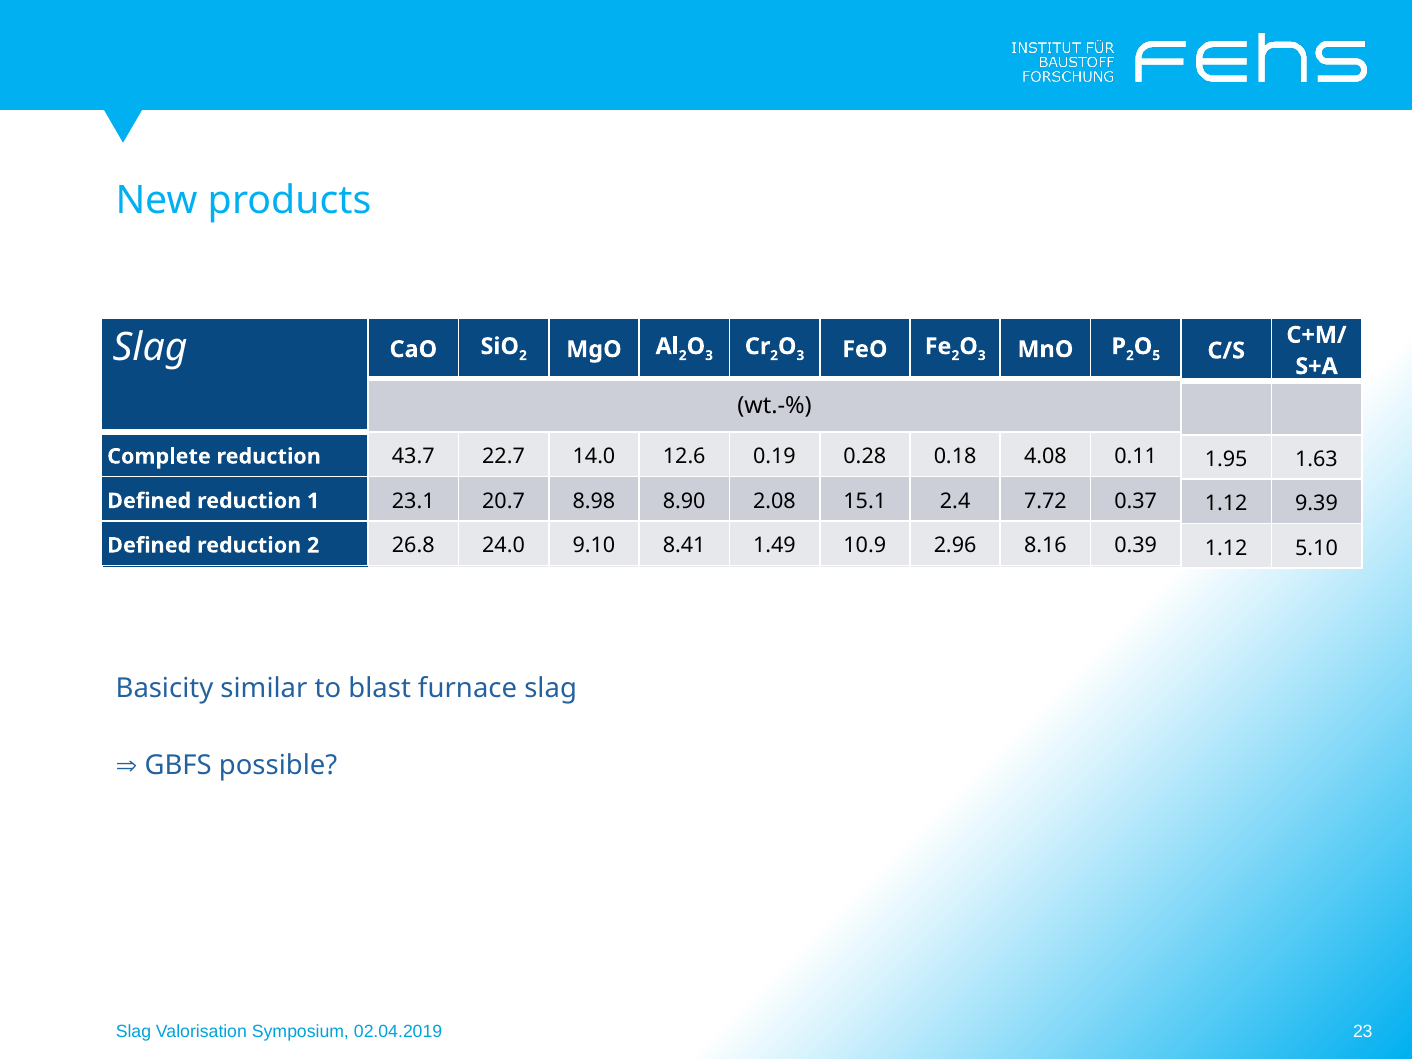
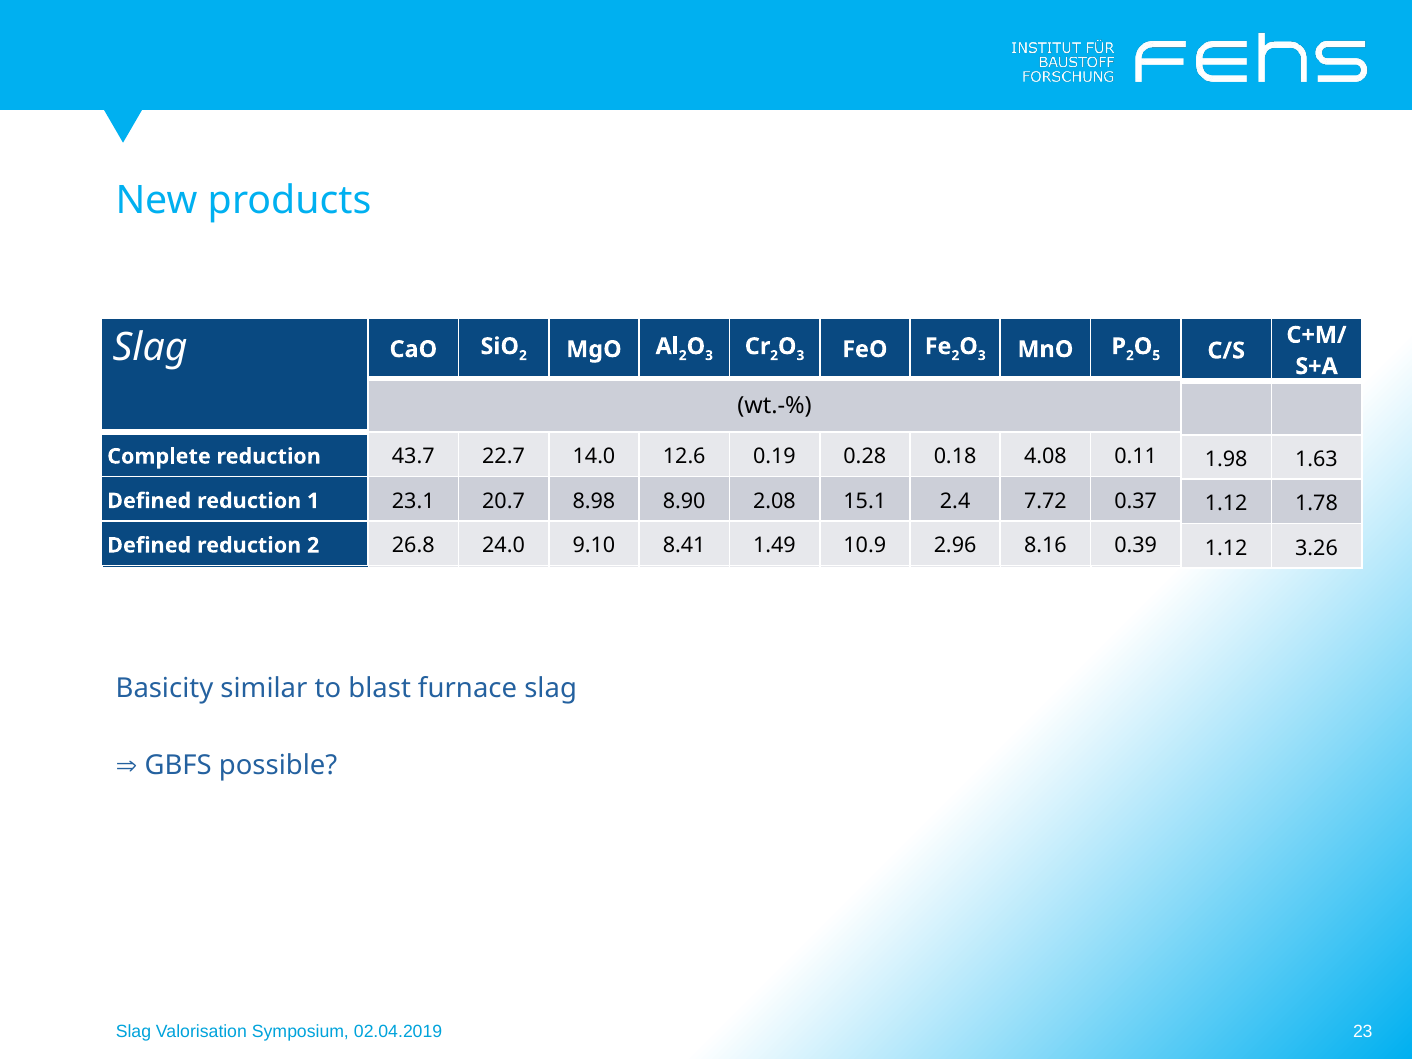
1.95: 1.95 -> 1.98
9.39: 9.39 -> 1.78
5.10: 5.10 -> 3.26
